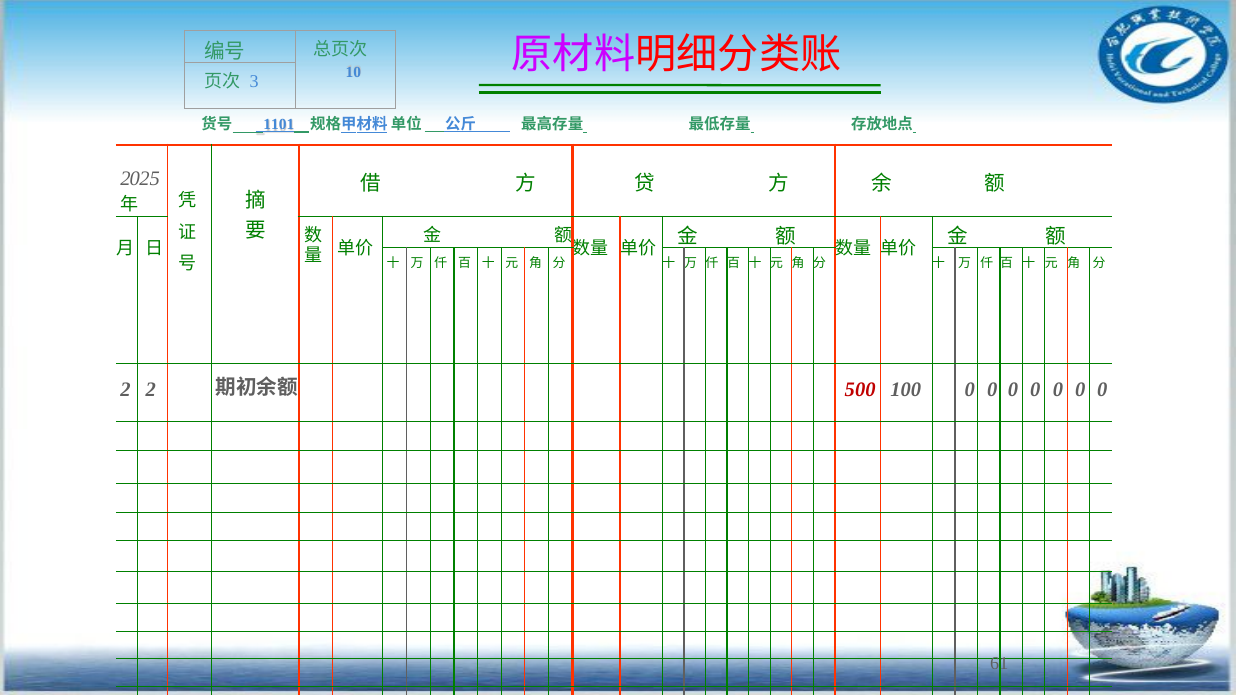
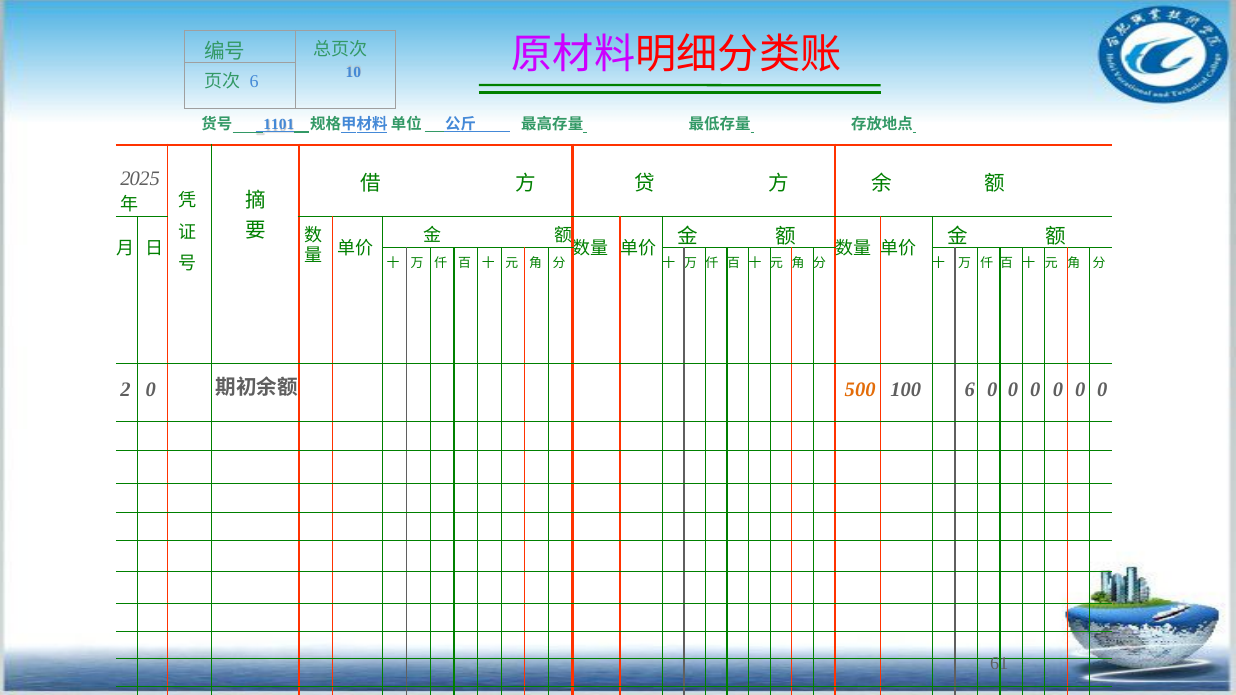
3 at (254, 81): 3 -> 6
2 2: 2 -> 0
500 colour: red -> orange
100 0: 0 -> 6
